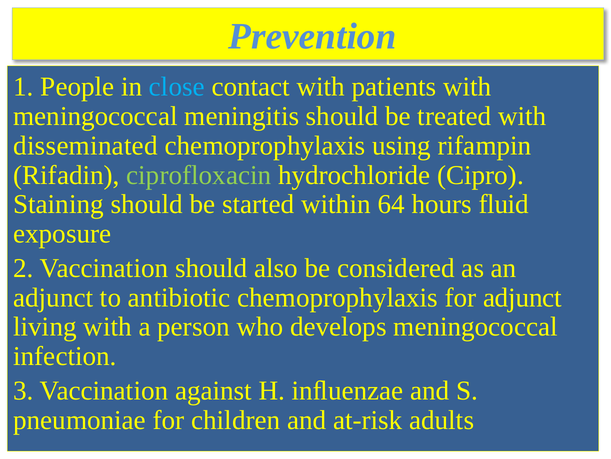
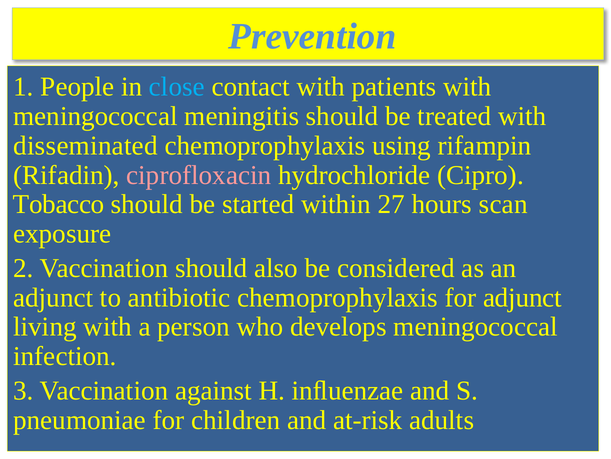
ciprofloxacin colour: light green -> pink
Staining: Staining -> Tobacco
64: 64 -> 27
fluid: fluid -> scan
